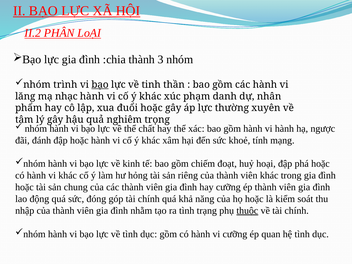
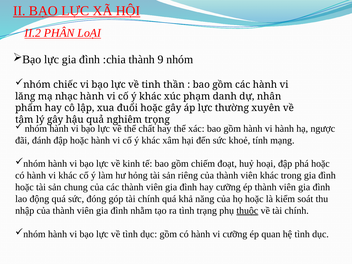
3: 3 -> 9
trình: trình -> chiếc
bạo at (100, 85) underline: present -> none
